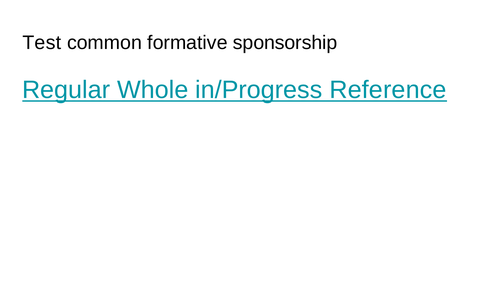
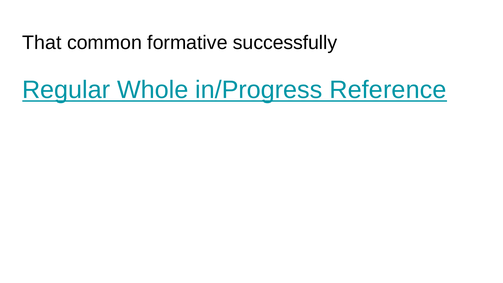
Test: Test -> That
sponsorship: sponsorship -> successfully
